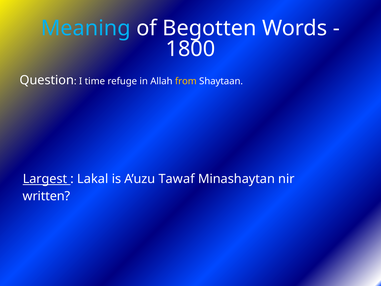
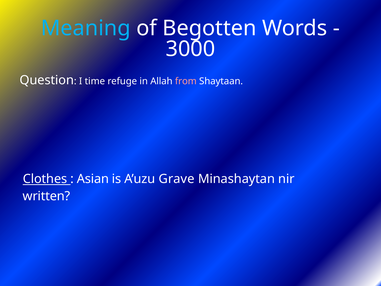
1800: 1800 -> 3000
from colour: yellow -> pink
Largest: Largest -> Clothes
Lakal: Lakal -> Asian
Tawaf: Tawaf -> Grave
